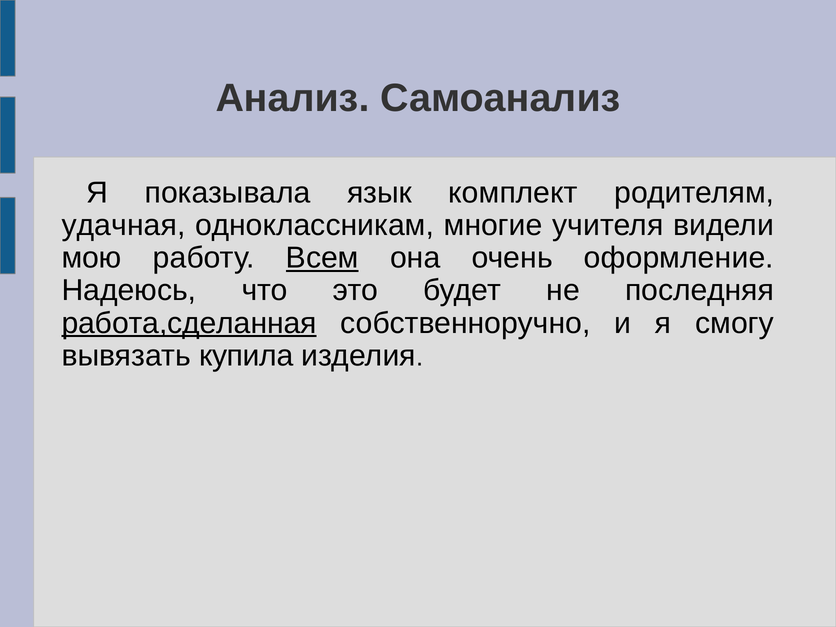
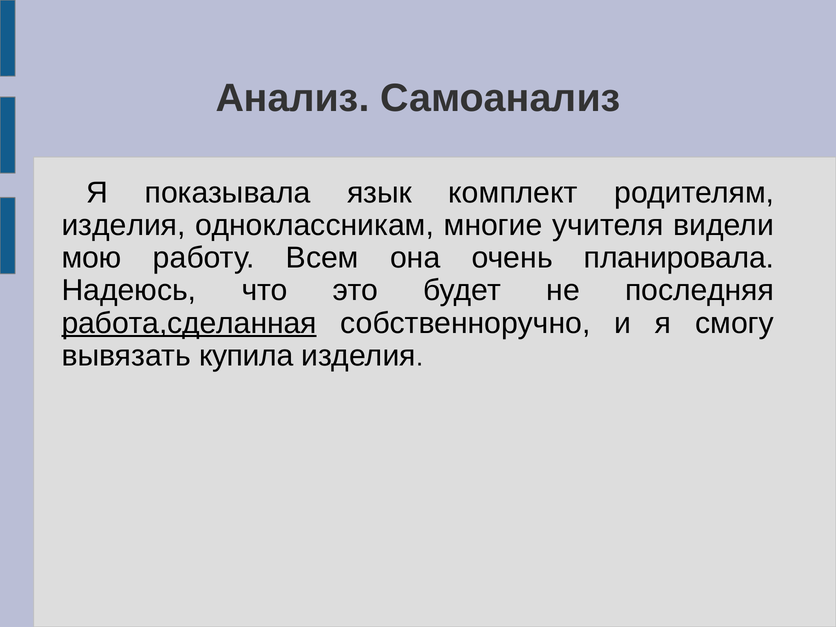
удачная at (124, 225): удачная -> изделия
Всем underline: present -> none
оформление: оформление -> планировала
